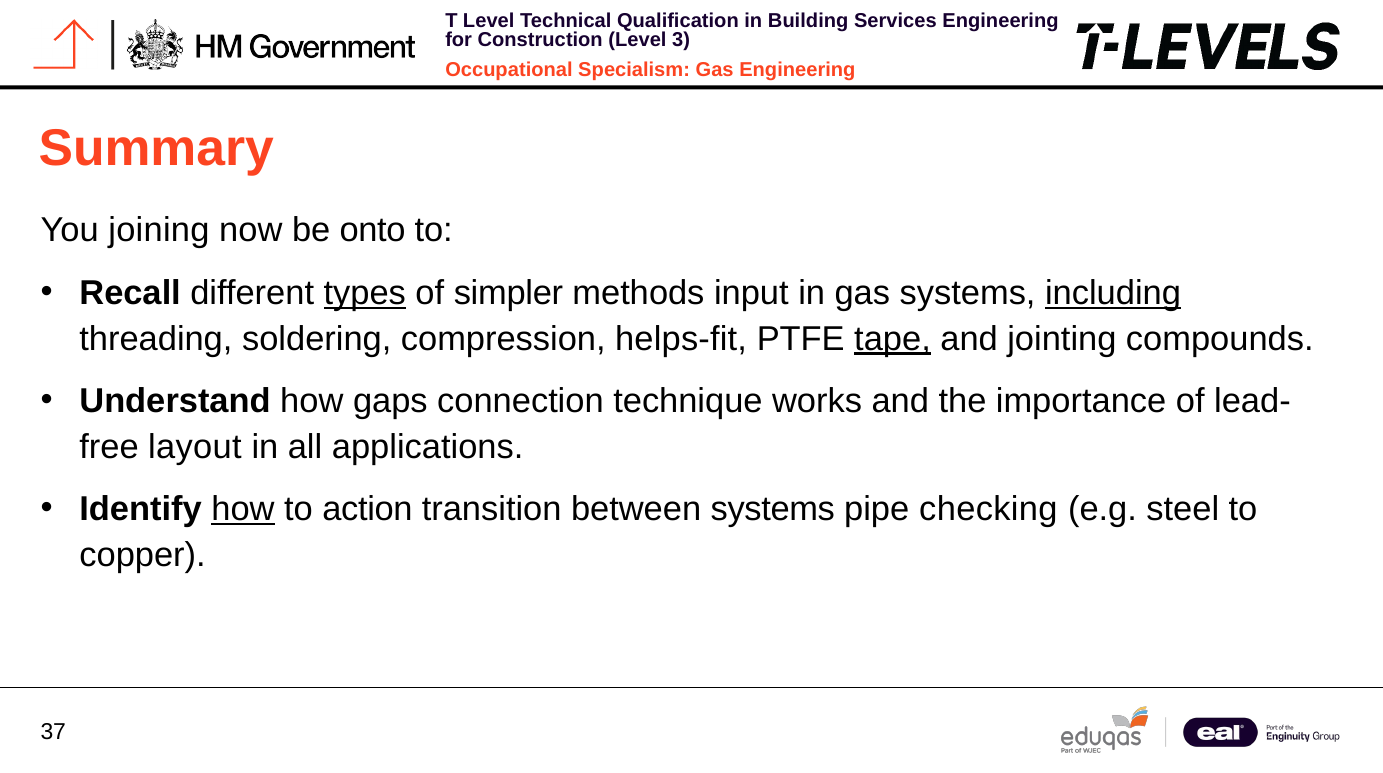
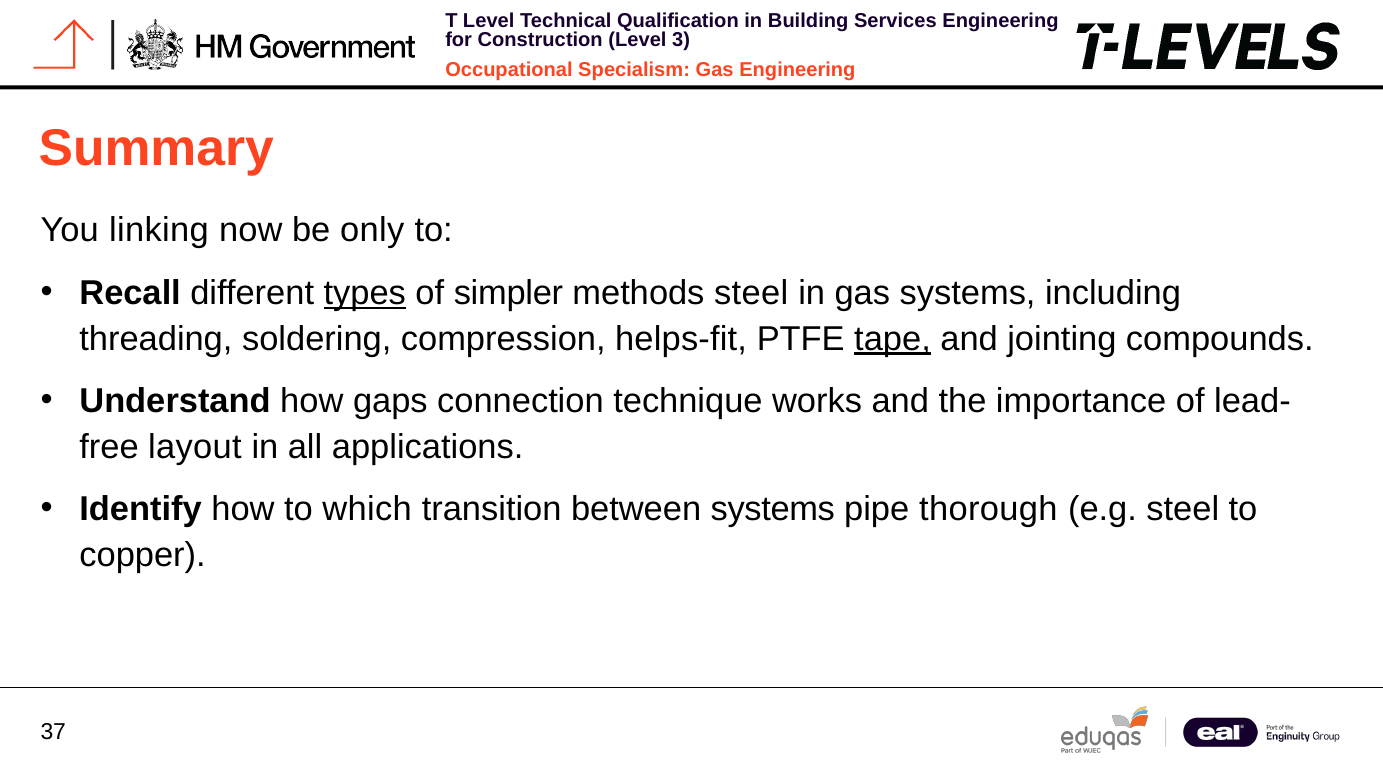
joining: joining -> linking
onto: onto -> only
methods input: input -> steel
including underline: present -> none
how at (243, 509) underline: present -> none
action: action -> which
checking: checking -> thorough
